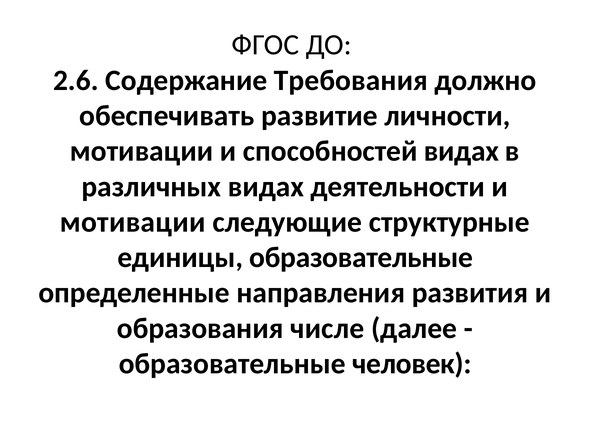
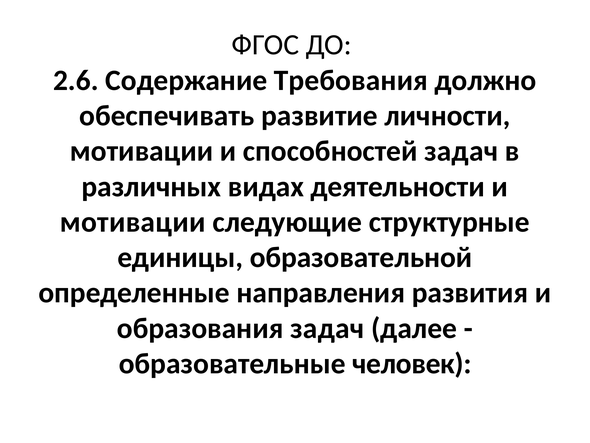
способностей видах: видах -> задач
единицы образовательные: образовательные -> образовательной
образования числе: числе -> задач
